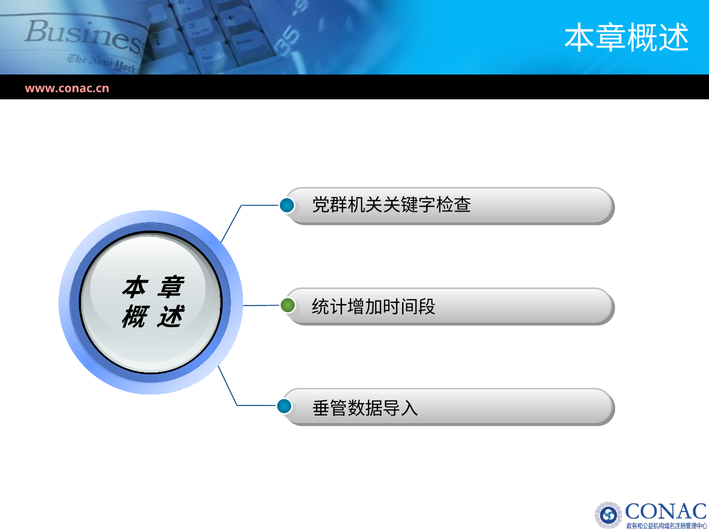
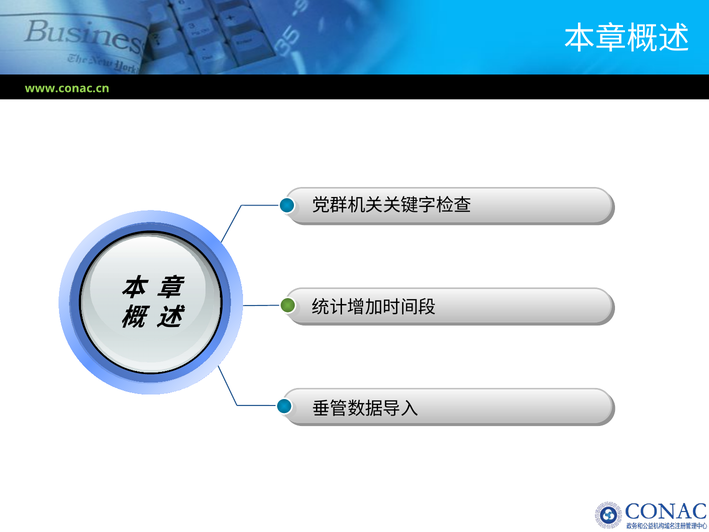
www.conac.cn colour: pink -> light green
